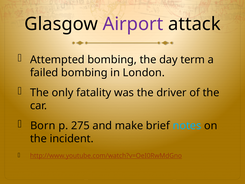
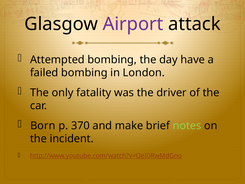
term: term -> have
275: 275 -> 370
notes colour: light blue -> light green
